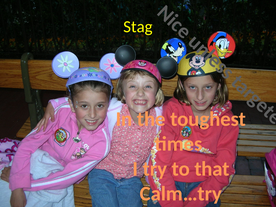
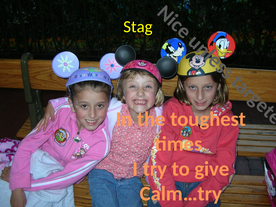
that: that -> give
